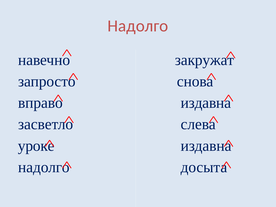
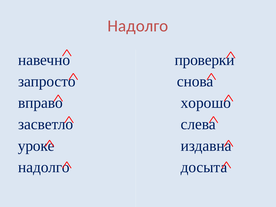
закружат: закружат -> проверки
издавна at (206, 103): издавна -> хорошо
